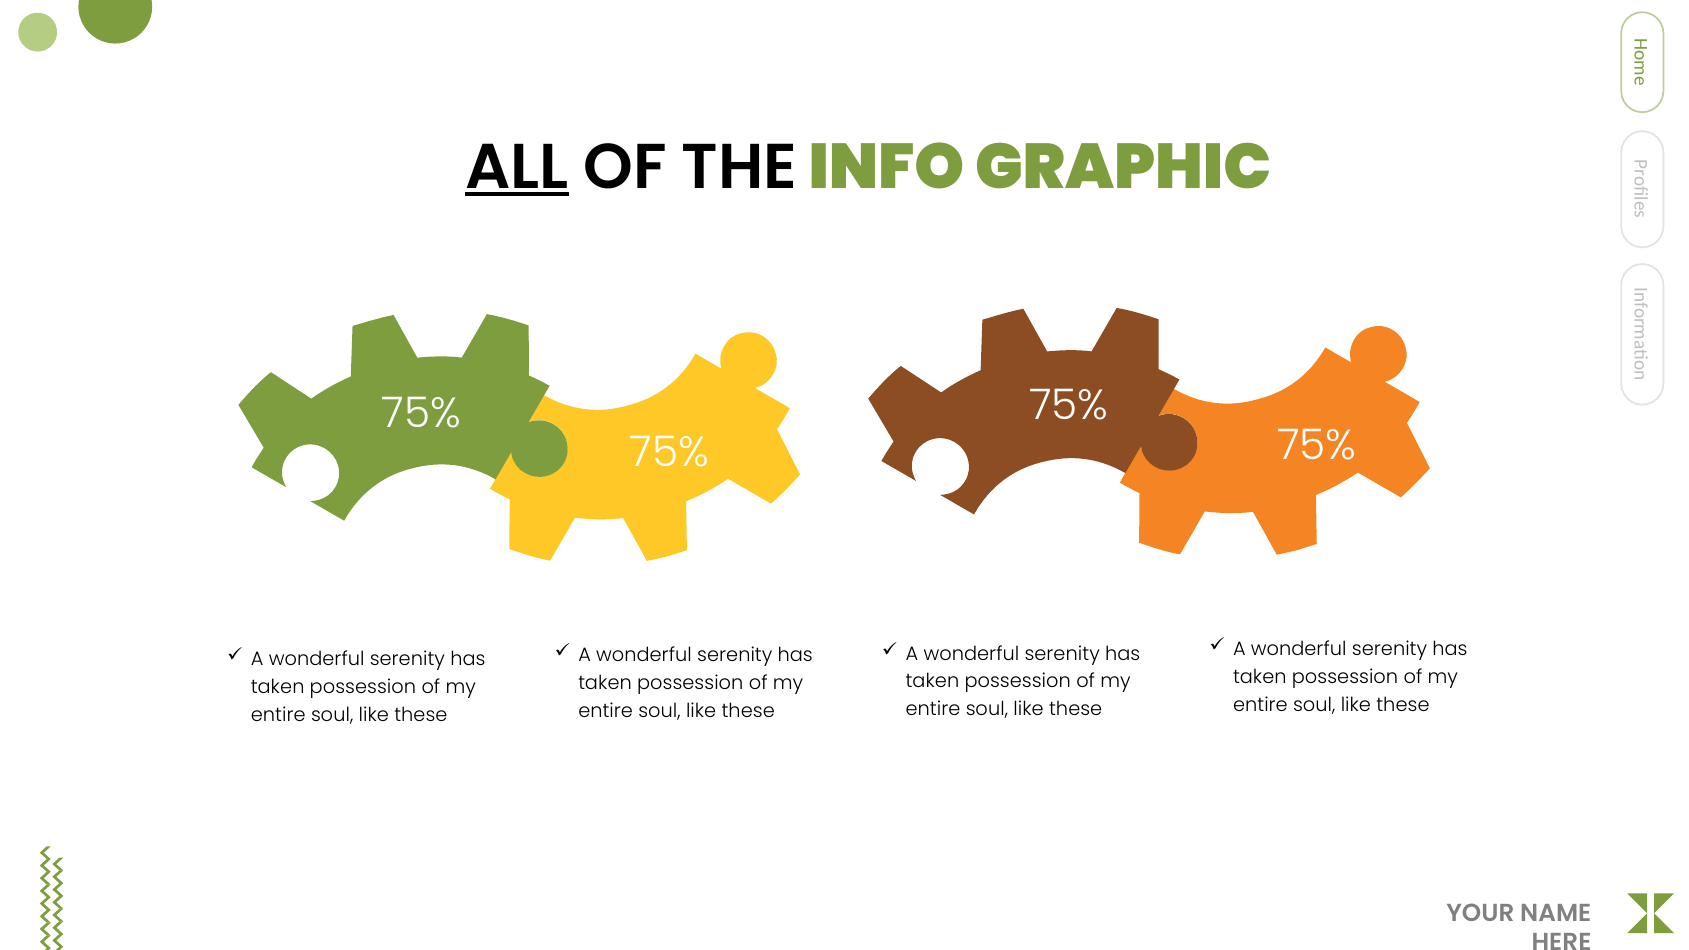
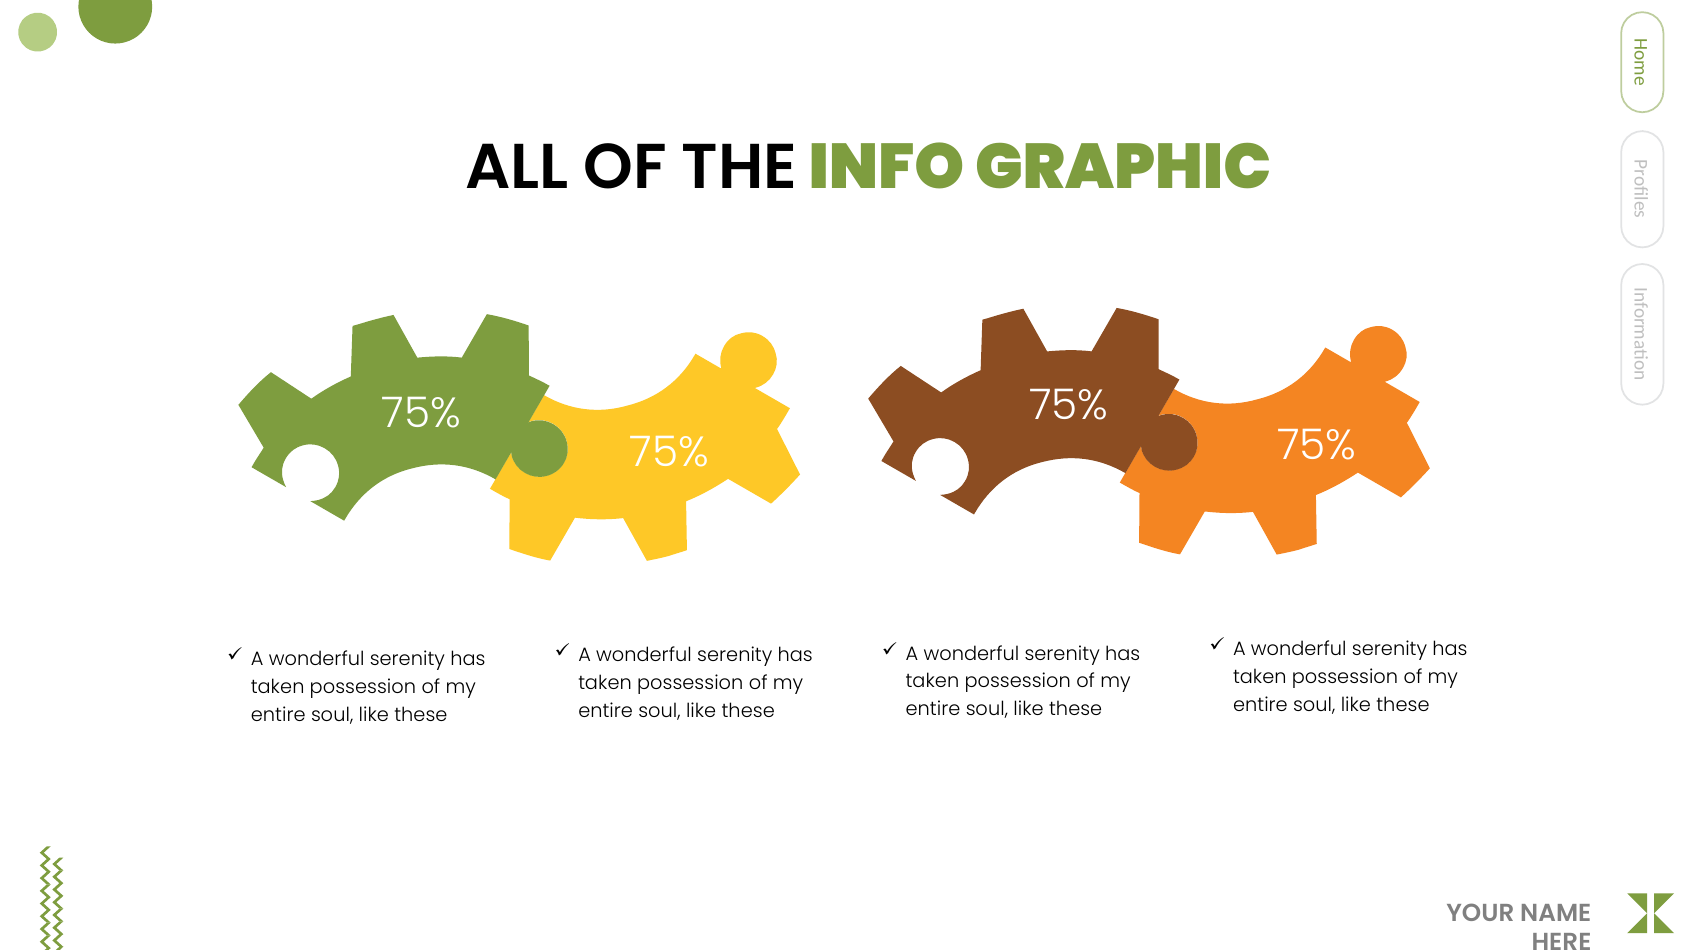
ALL underline: present -> none
